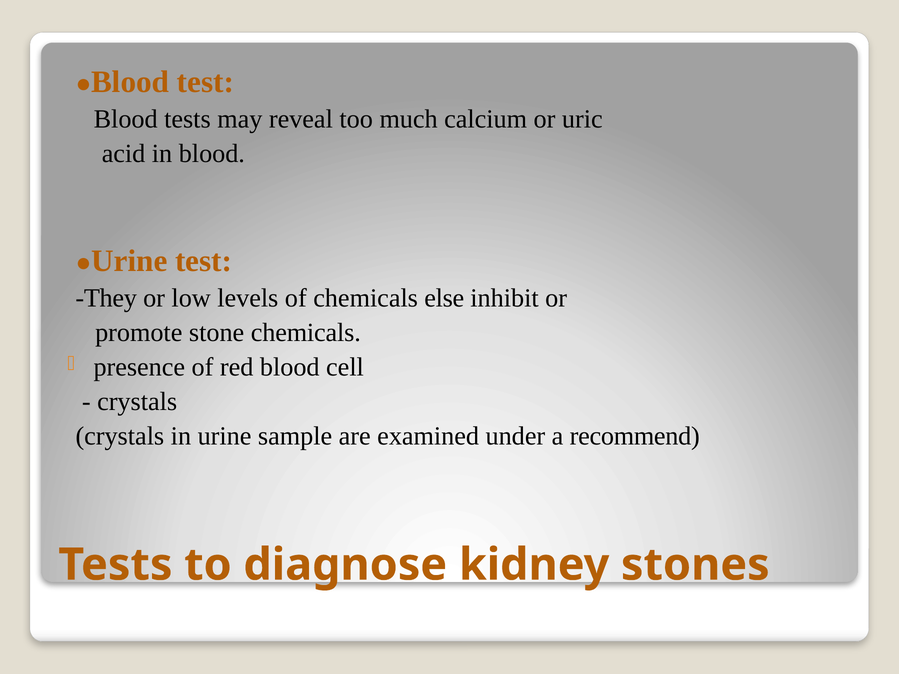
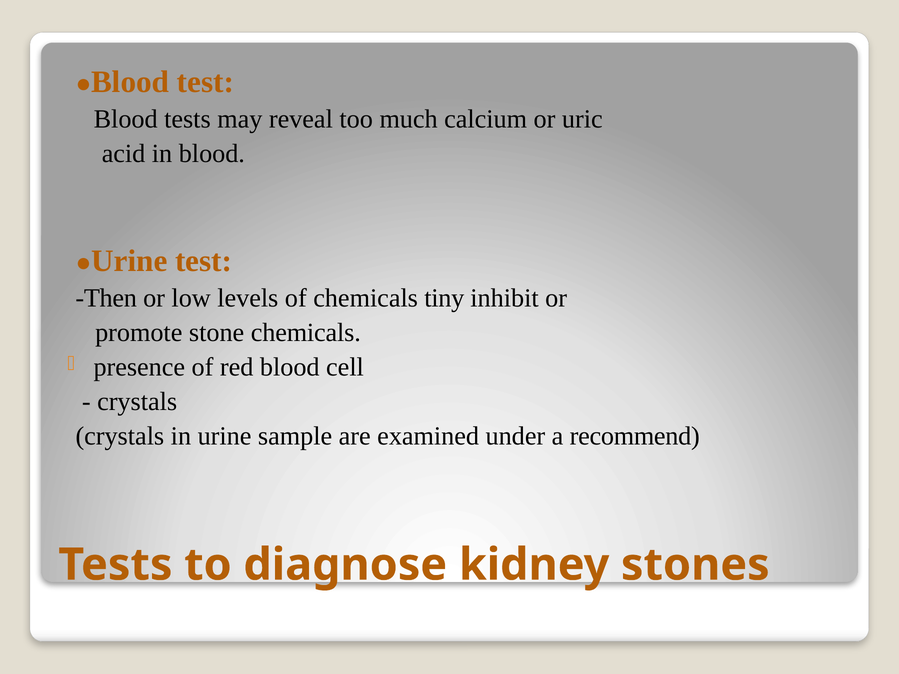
They: They -> Then
else: else -> tiny
